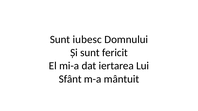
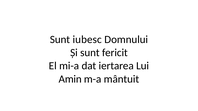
Sfânt: Sfânt -> Amin
